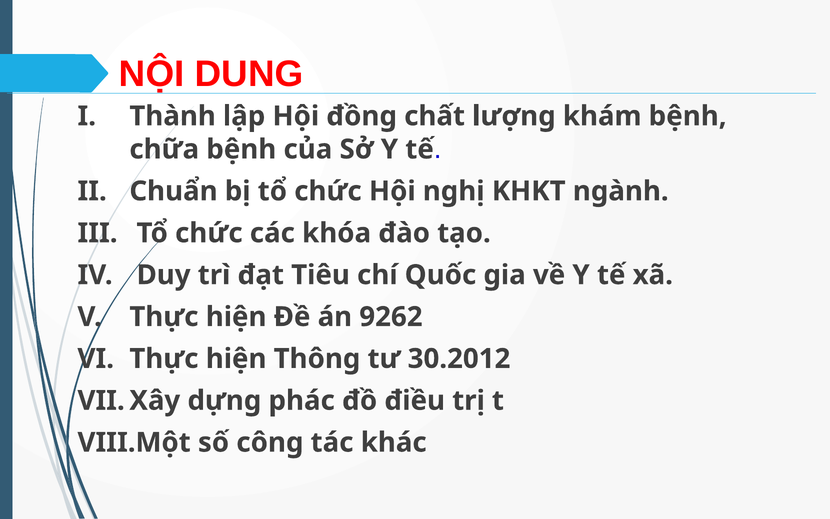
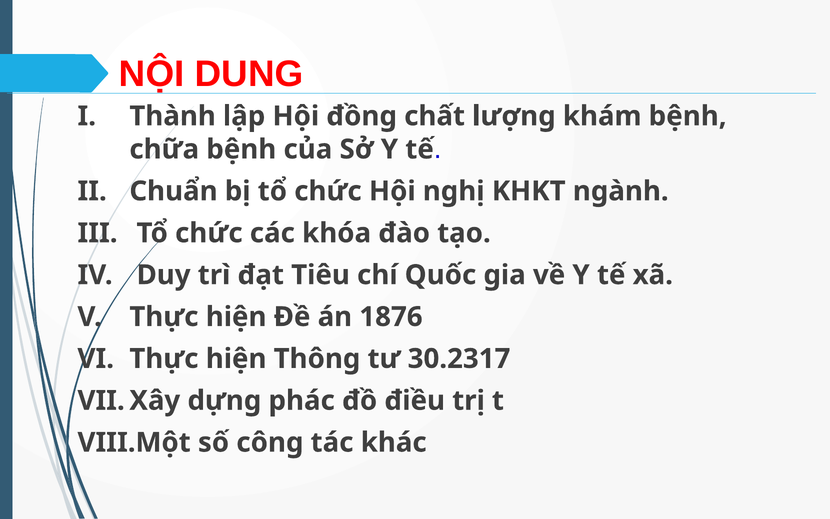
9262: 9262 -> 1876
30.2012: 30.2012 -> 30.2317
